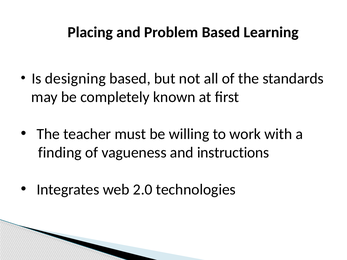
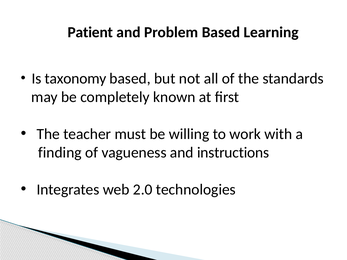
Placing: Placing -> Patient
designing: designing -> taxonomy
